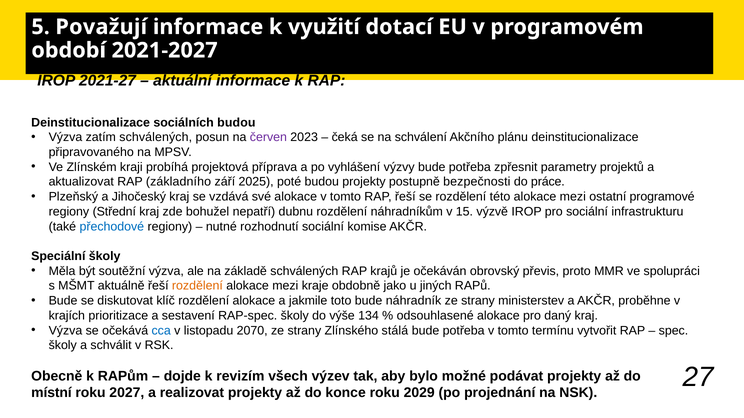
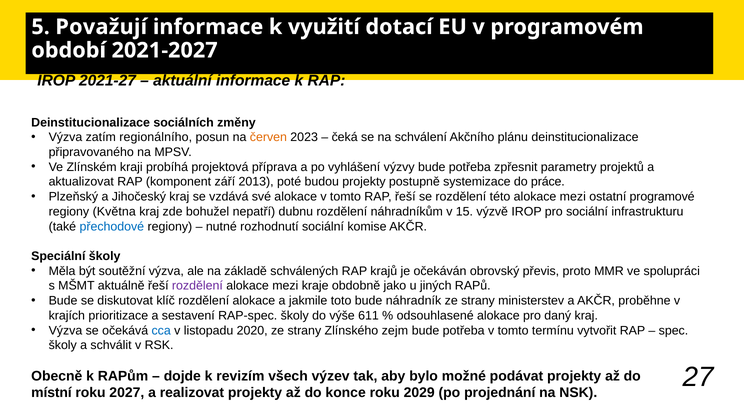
sociálních budou: budou -> změny
zatím schválených: schválených -> regionálního
červen colour: purple -> orange
základního: základního -> komponent
2025: 2025 -> 2013
bezpečnosti: bezpečnosti -> systemizace
Střední: Střední -> Května
rozdělení at (197, 286) colour: orange -> purple
134: 134 -> 611
2070: 2070 -> 2020
stálá: stálá -> zejm
